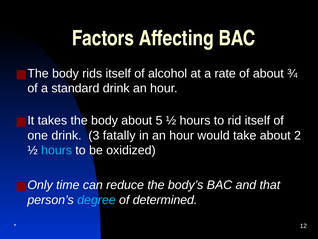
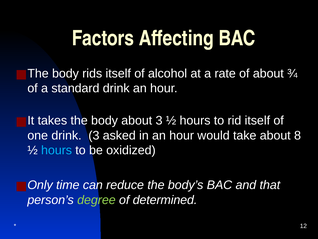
about 5: 5 -> 3
fatally: fatally -> asked
2: 2 -> 8
degree colour: light blue -> light green
